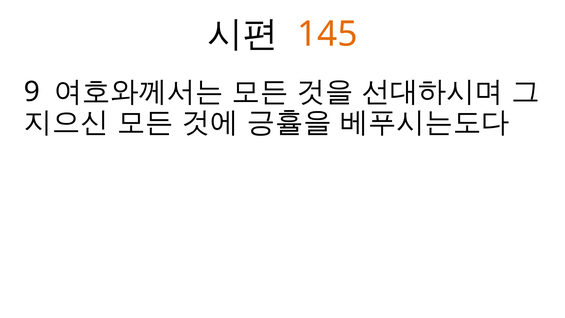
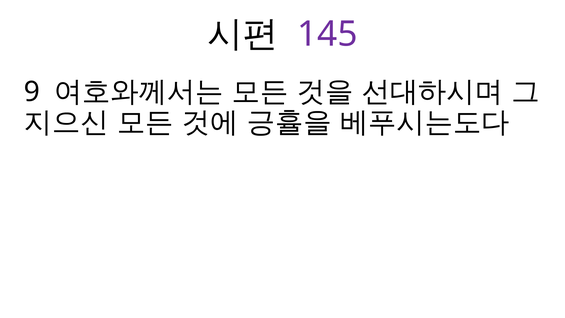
145 colour: orange -> purple
